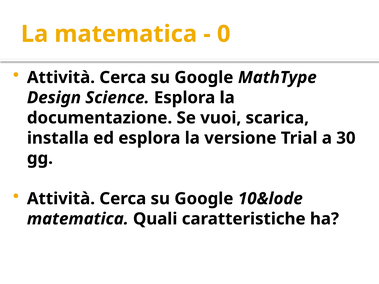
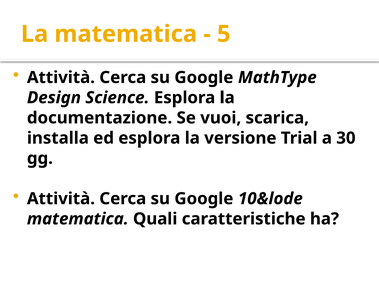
0: 0 -> 5
